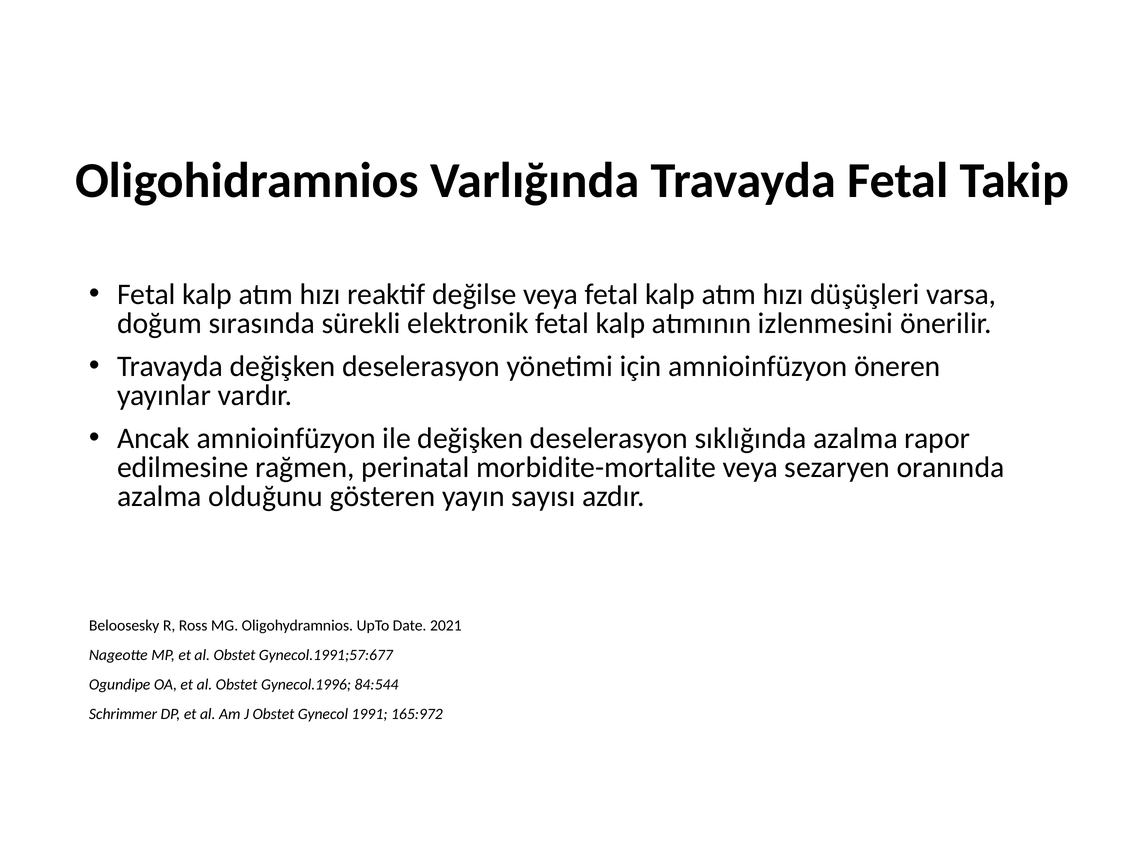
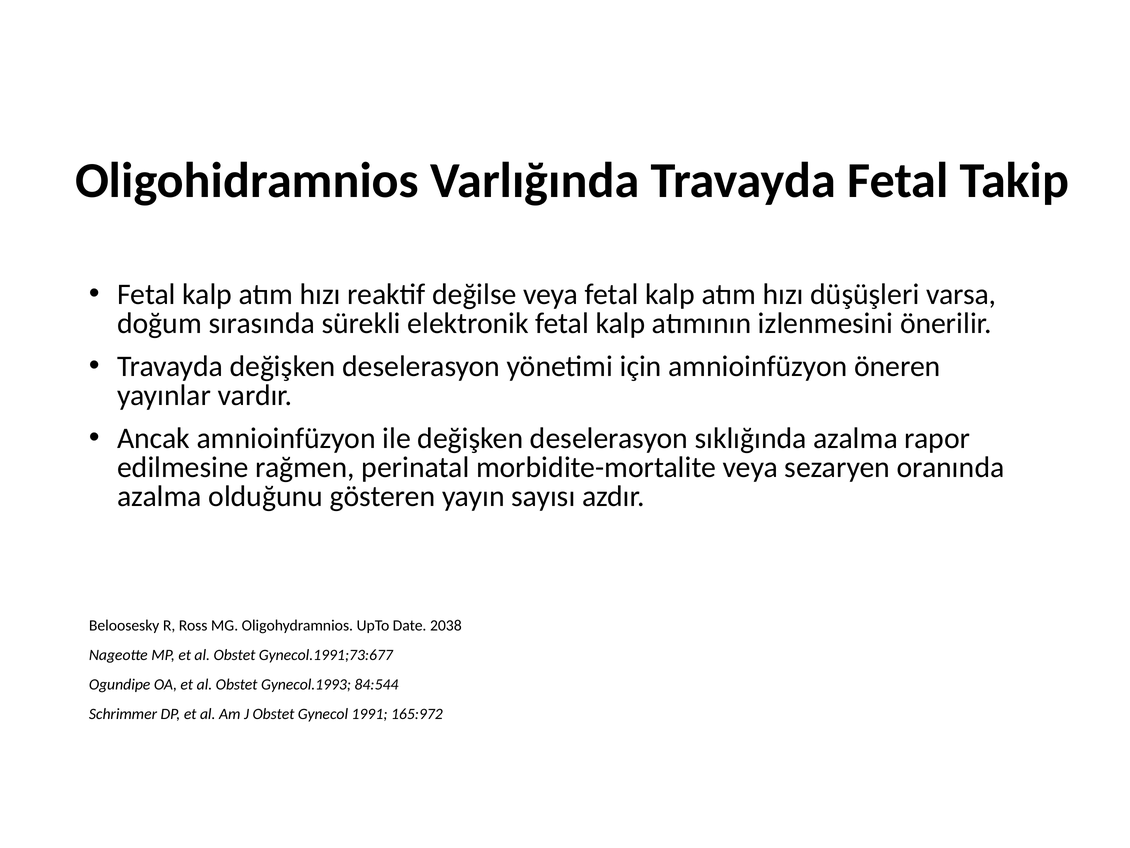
2021: 2021 -> 2038
Gynecol.1991;57:677: Gynecol.1991;57:677 -> Gynecol.1991;73:677
Gynecol.1996: Gynecol.1996 -> Gynecol.1993
